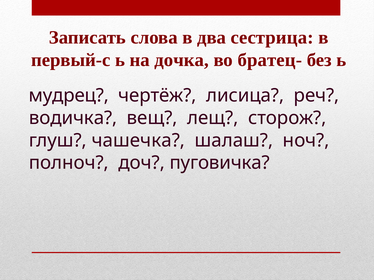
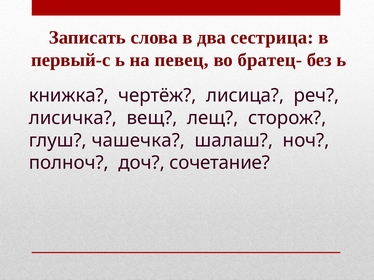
дочка: дочка -> певец
мудрец: мудрец -> книжка
водичка: водичка -> лисичка
пуговичка: пуговичка -> сочетание
